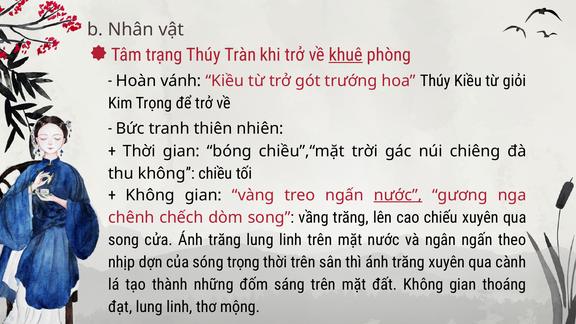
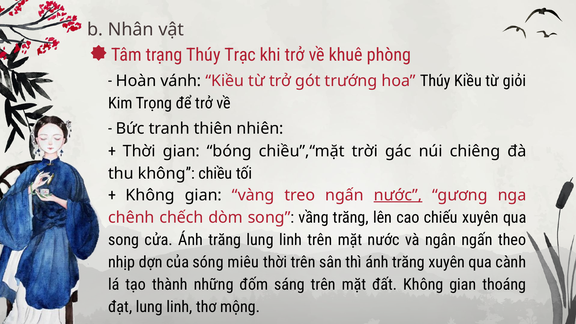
Tràn: Tràn -> Trạc
khuê underline: present -> none
sóng trọng: trọng -> miêu
